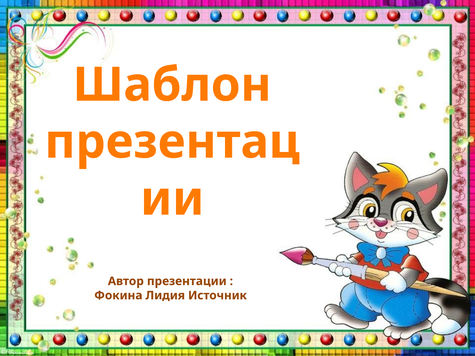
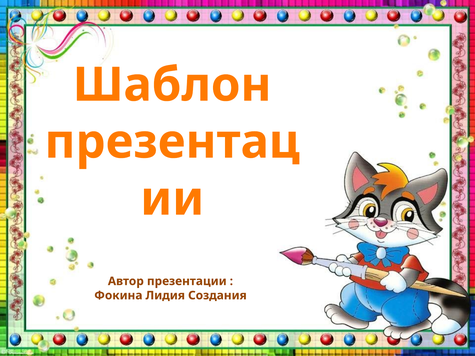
Источник: Источник -> Создания
